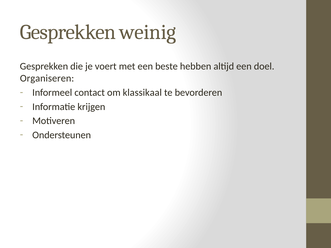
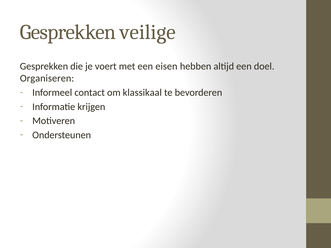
weinig: weinig -> veilige
beste: beste -> eisen
